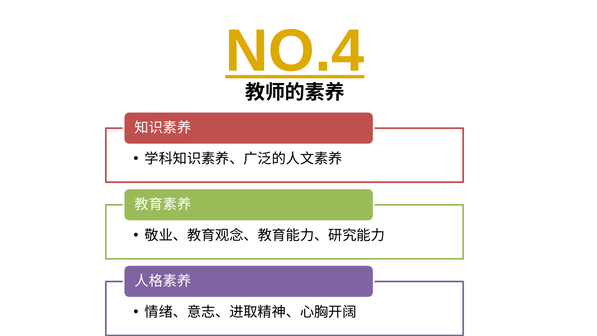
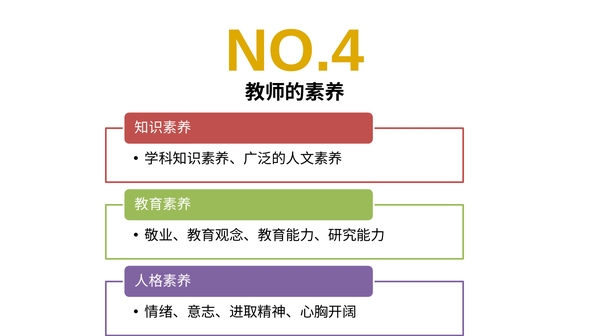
NO.4 underline: present -> none
